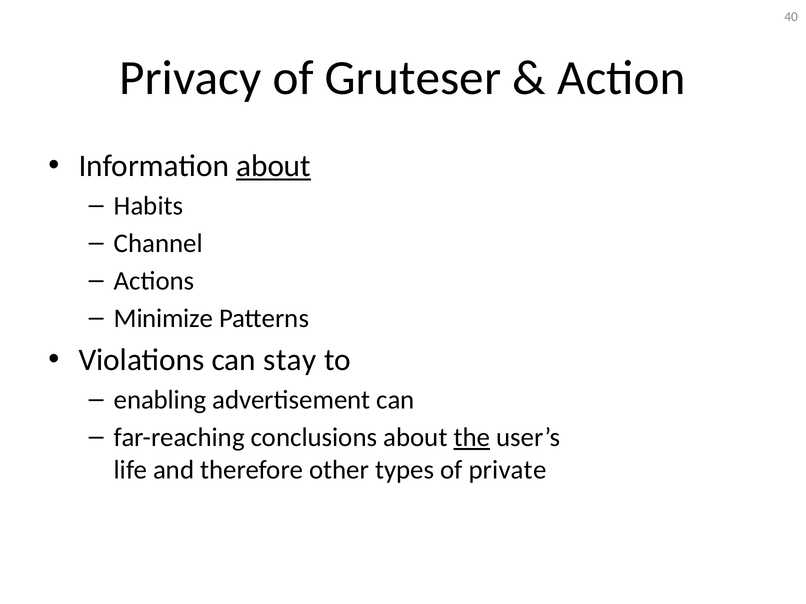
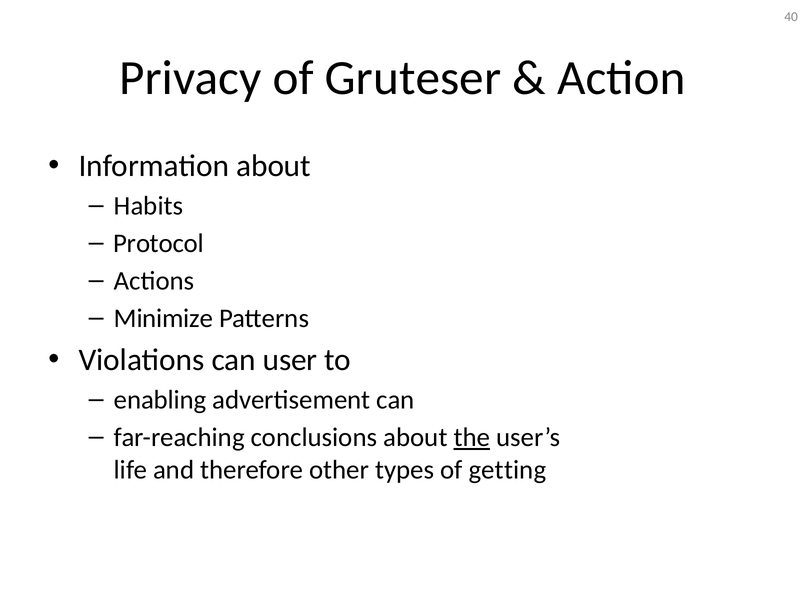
about at (273, 166) underline: present -> none
Channel: Channel -> Protocol
stay: stay -> user
private: private -> getting
